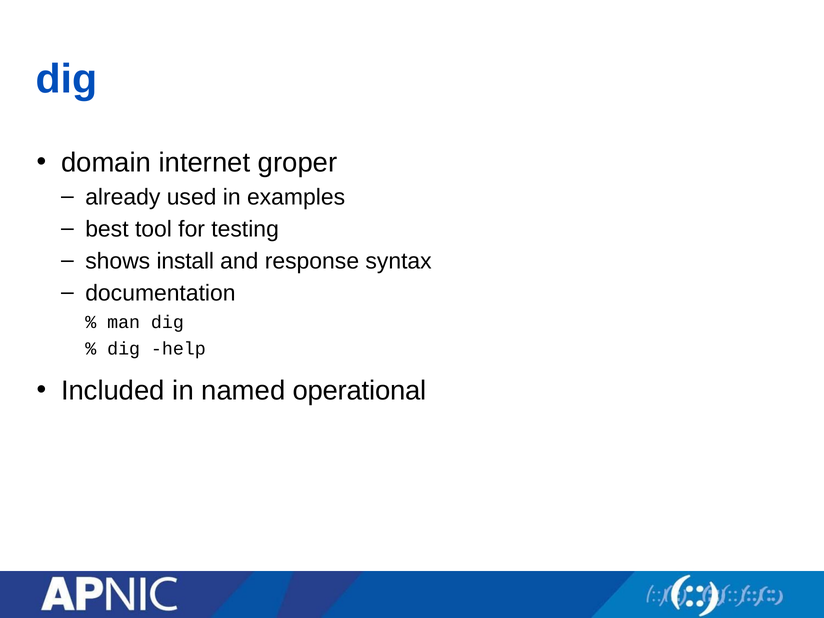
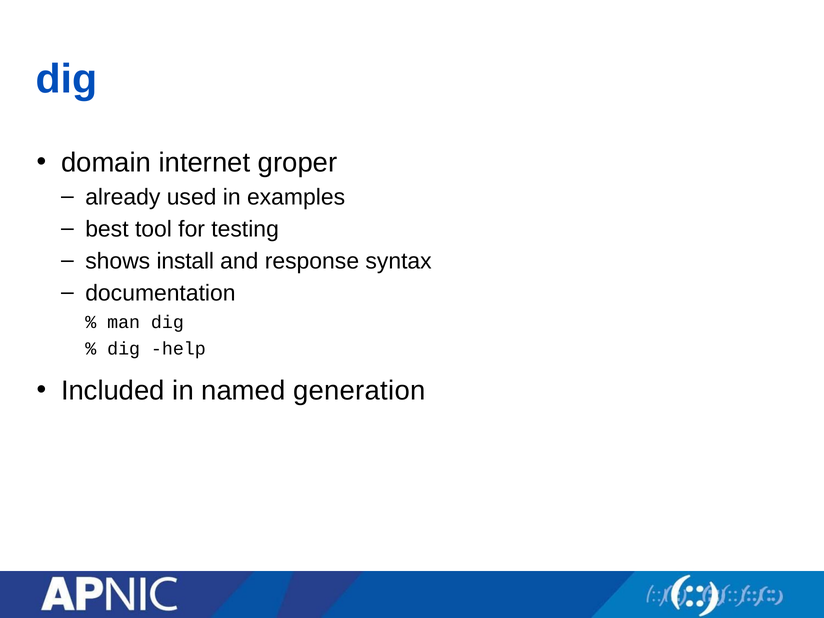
operational: operational -> generation
